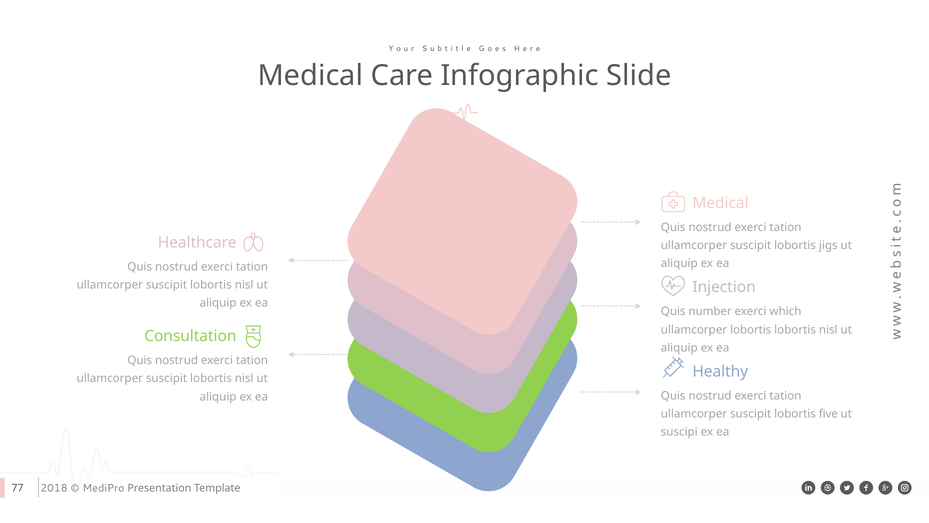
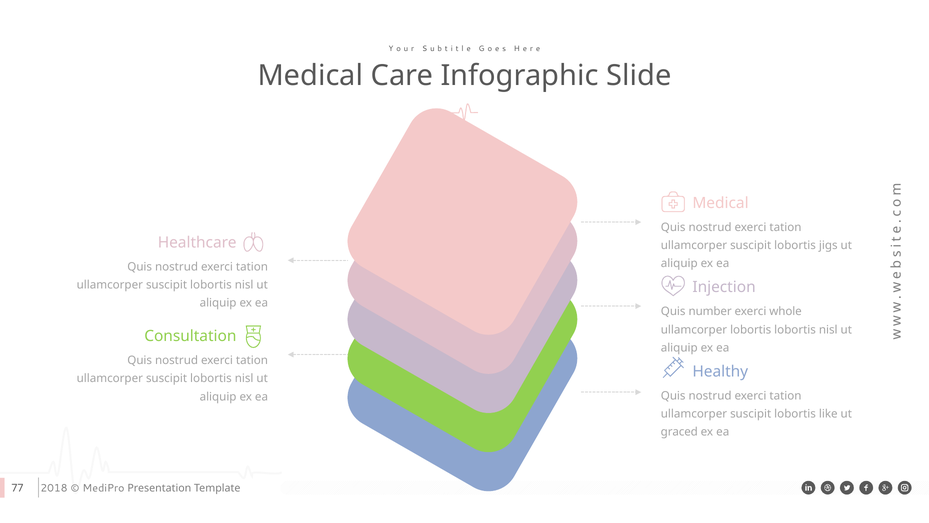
which: which -> whole
five: five -> like
suscipi: suscipi -> graced
